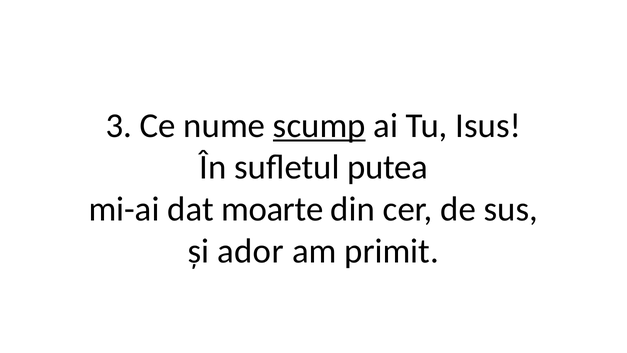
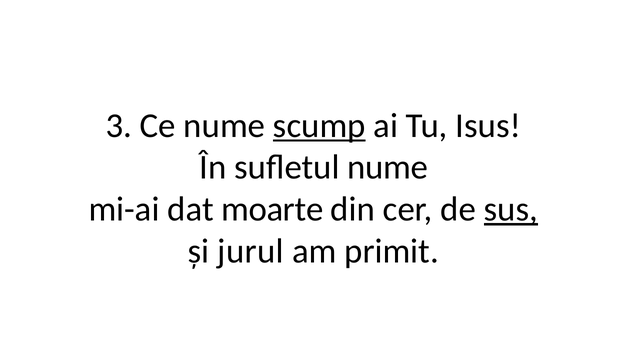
sufletul putea: putea -> nume
sus underline: none -> present
ador: ador -> jurul
